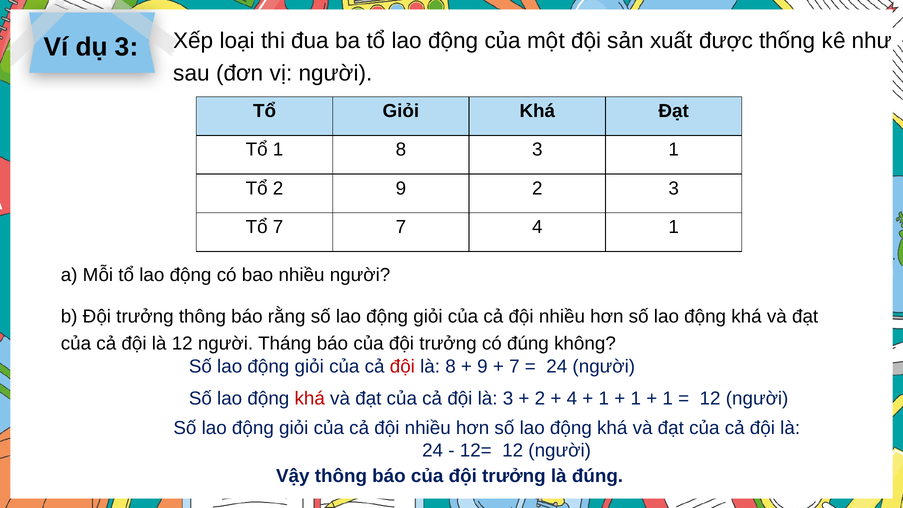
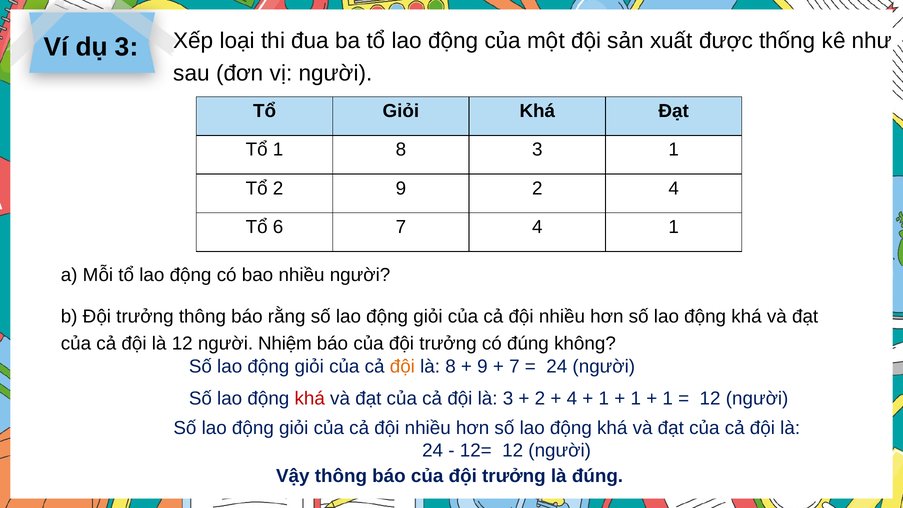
2 3: 3 -> 4
Tổ 7: 7 -> 6
Tháng: Tháng -> Nhiệm
đội at (402, 366) colour: red -> orange
